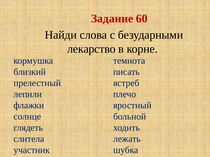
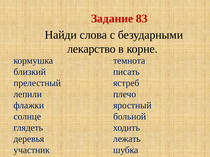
60: 60 -> 83
слитела: слитела -> деревья
